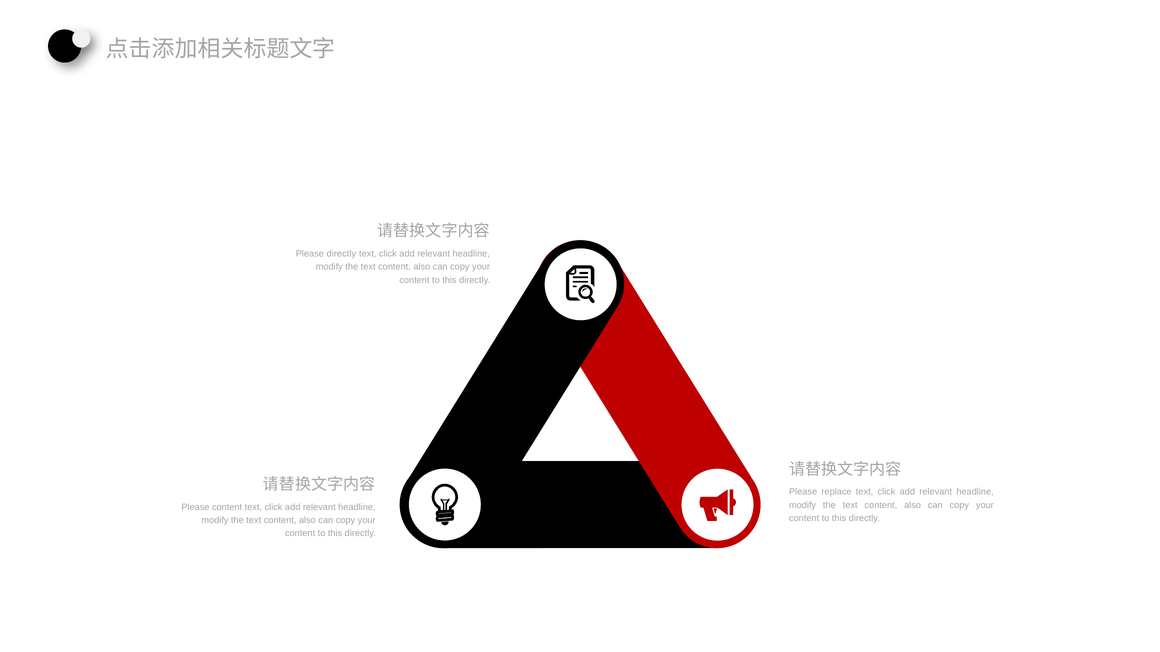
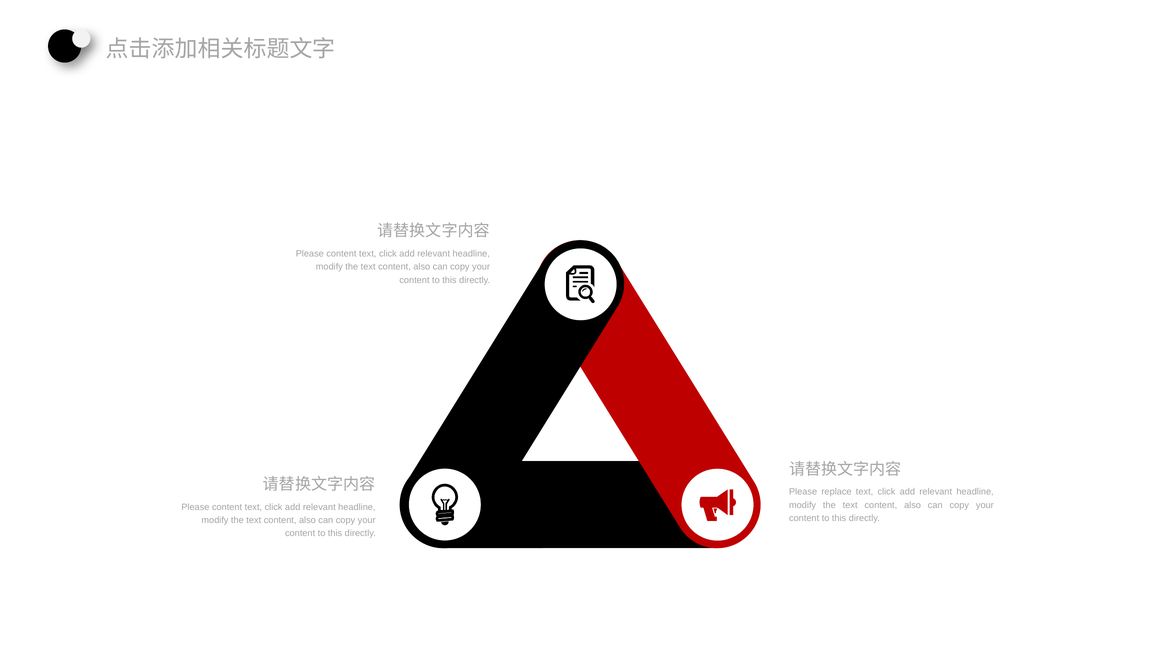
directly at (341, 254): directly -> content
